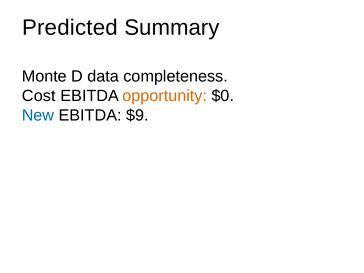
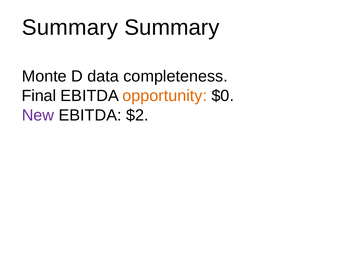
Predicted at (70, 28): Predicted -> Summary
Cost: Cost -> Final
New colour: blue -> purple
$9: $9 -> $2
